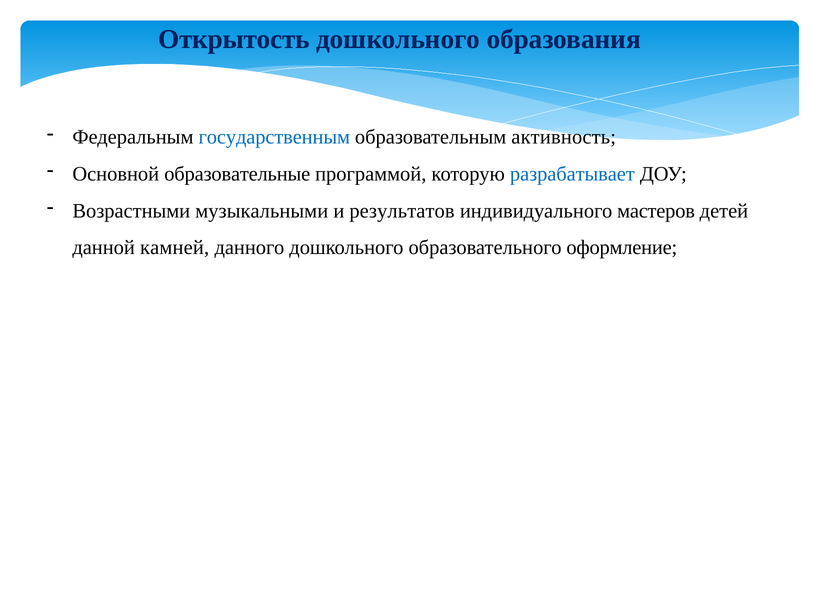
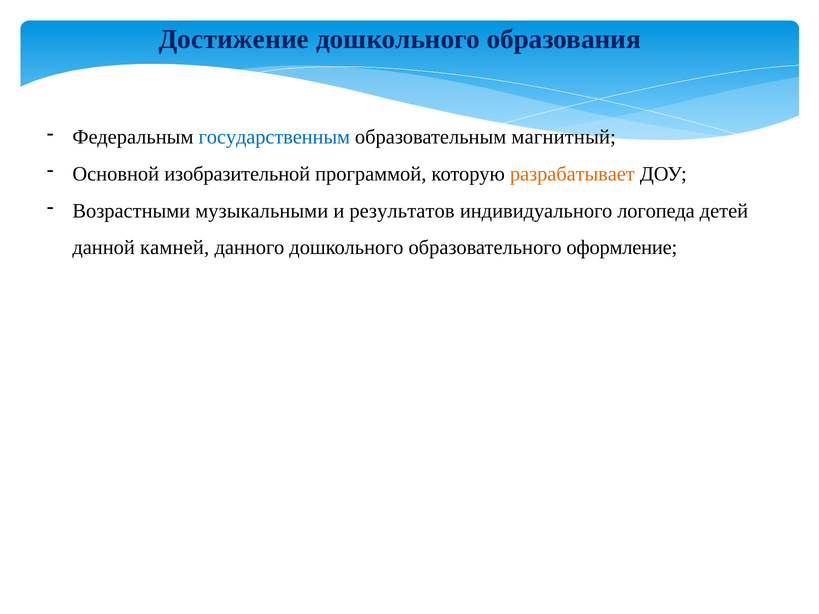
Открытость: Открытость -> Достижение
активность: активность -> магнитный
образовательные: образовательные -> изобразительной
разрабатывает colour: blue -> orange
мастеров: мастеров -> логопеда
